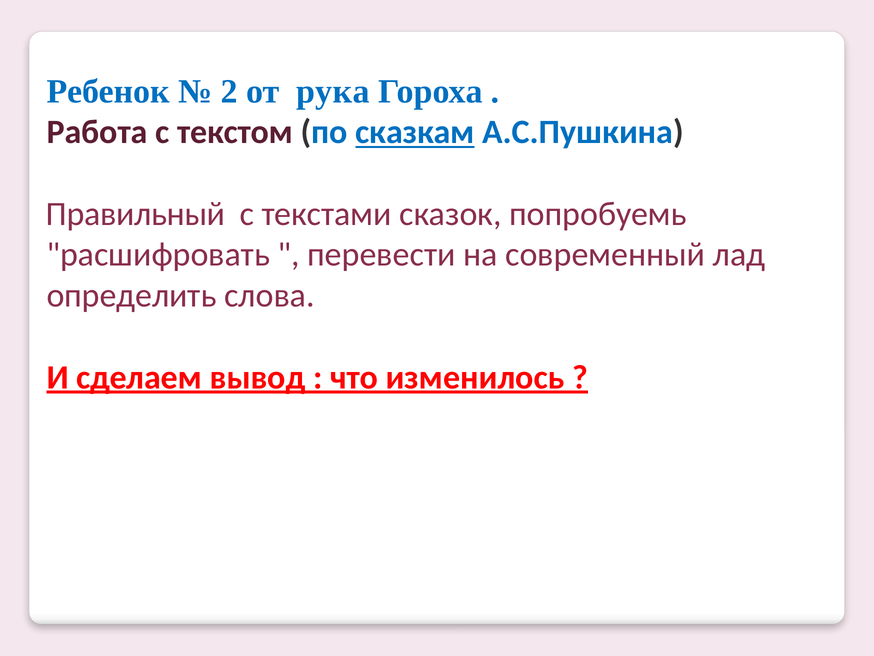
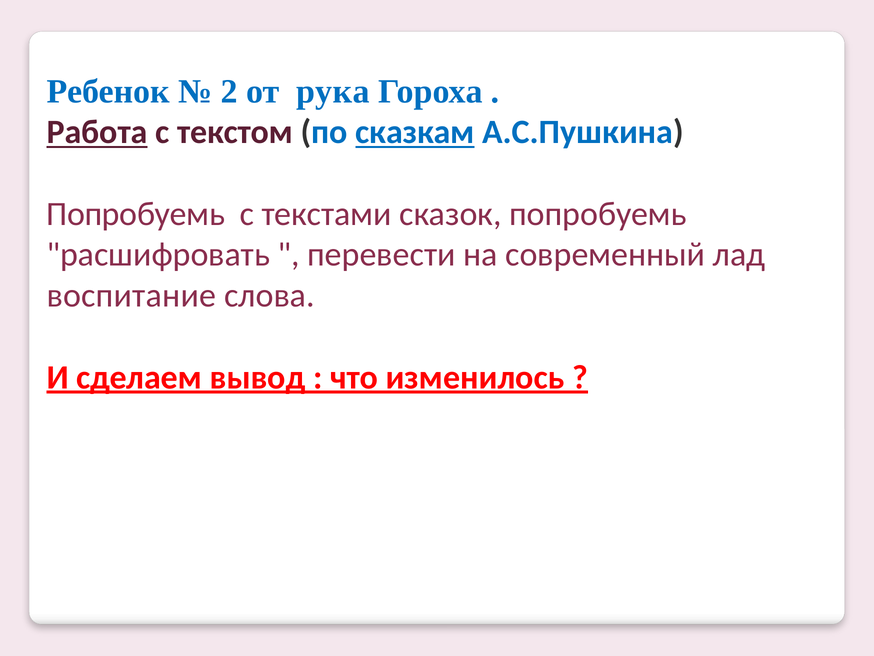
Работа underline: none -> present
Правильный at (136, 214): Правильный -> Попробуемь
определить: определить -> воспитание
